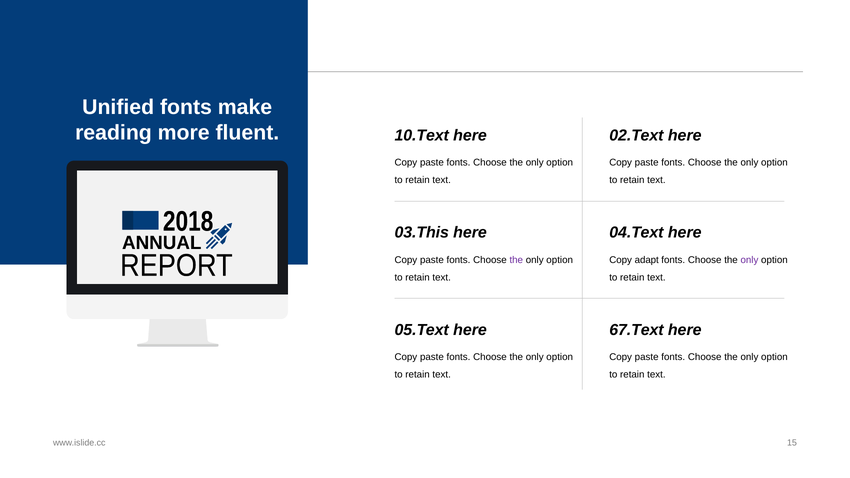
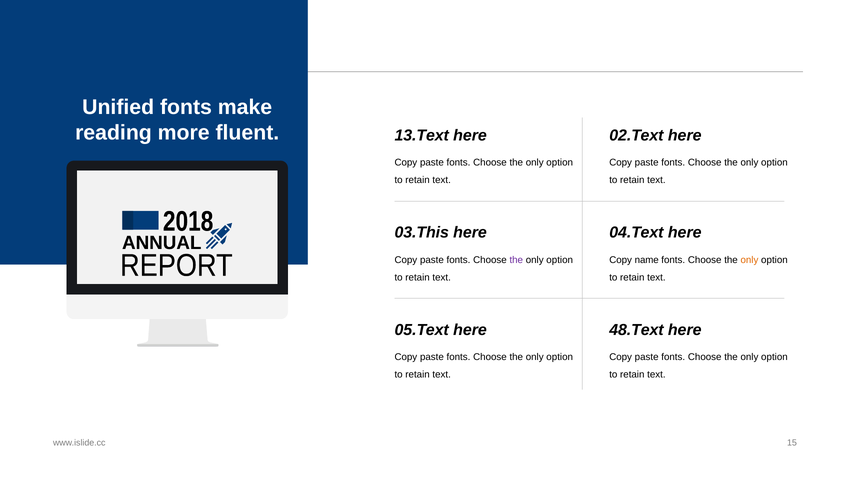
10.Text: 10.Text -> 13.Text
adapt: adapt -> name
only at (749, 260) colour: purple -> orange
67.Text: 67.Text -> 48.Text
